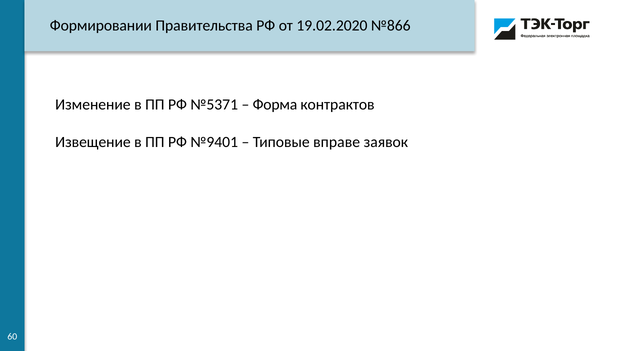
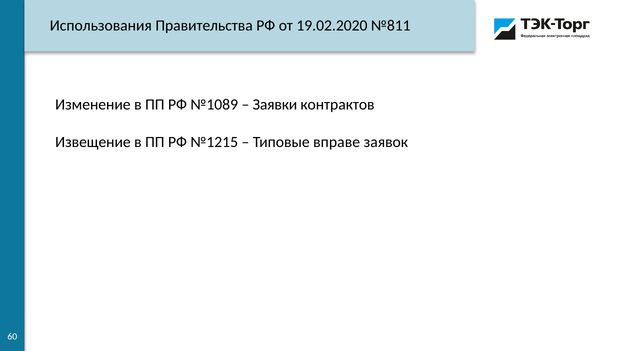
Формировании: Формировании -> Использования
№866: №866 -> №811
№5371: №5371 -> №1089
Форма: Форма -> Заявки
№9401: №9401 -> №1215
